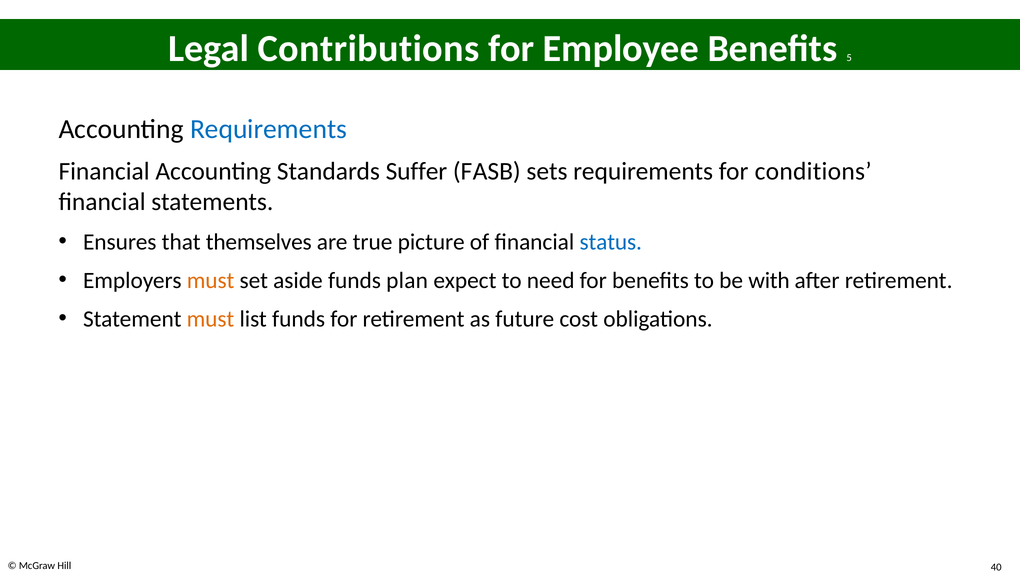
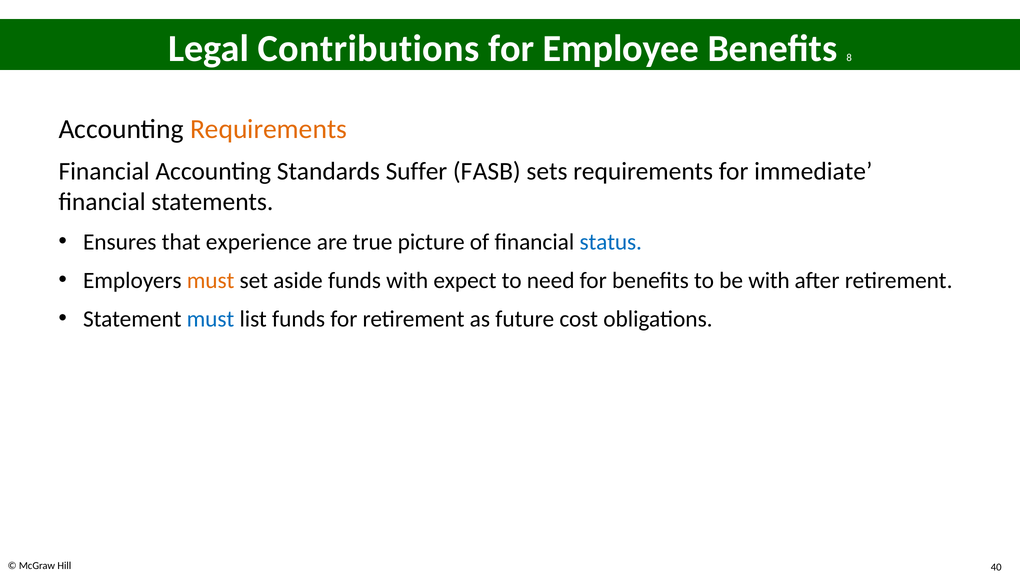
5: 5 -> 8
Requirements at (269, 129) colour: blue -> orange
conditions: conditions -> immediate
themselves: themselves -> experience
funds plan: plan -> with
must at (210, 319) colour: orange -> blue
